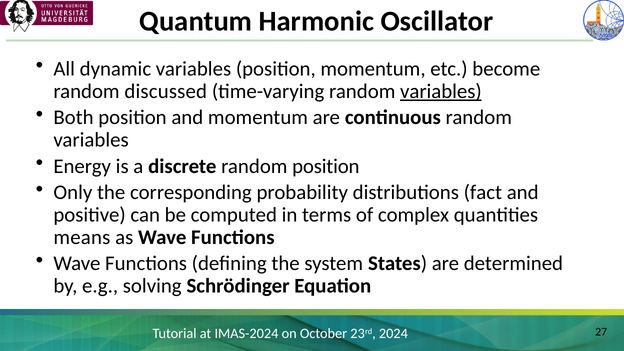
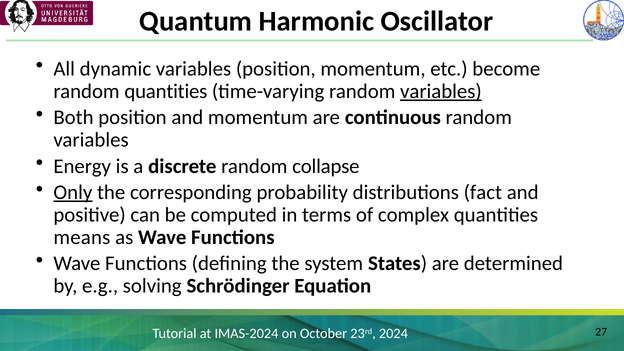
random discussed: discussed -> quantities
random position: position -> collapse
Only underline: none -> present
